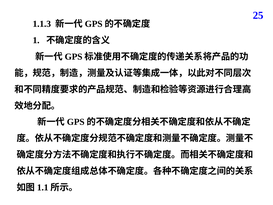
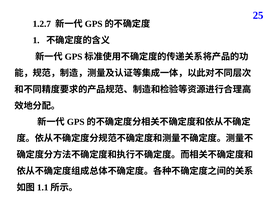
1.1.3: 1.1.3 -> 1.2.7
